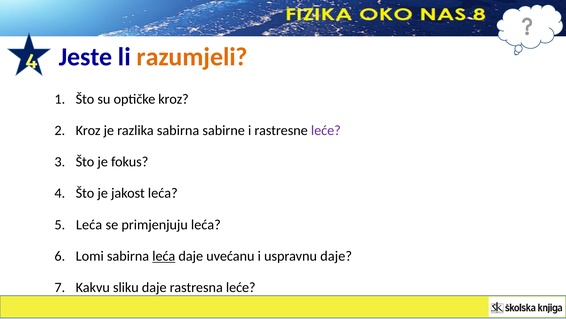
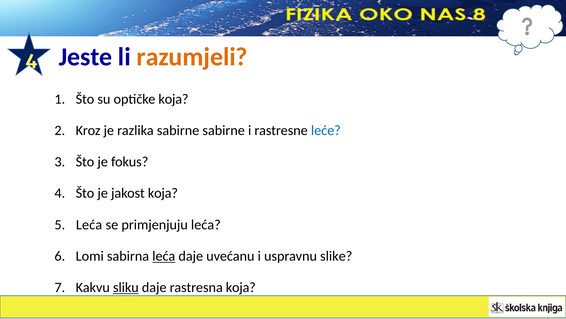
optičke kroz: kroz -> koja
razlika sabirna: sabirna -> sabirne
leće at (326, 130) colour: purple -> blue
jakost leća: leća -> koja
uspravnu daje: daje -> slike
sliku underline: none -> present
rastresna leće: leće -> koja
